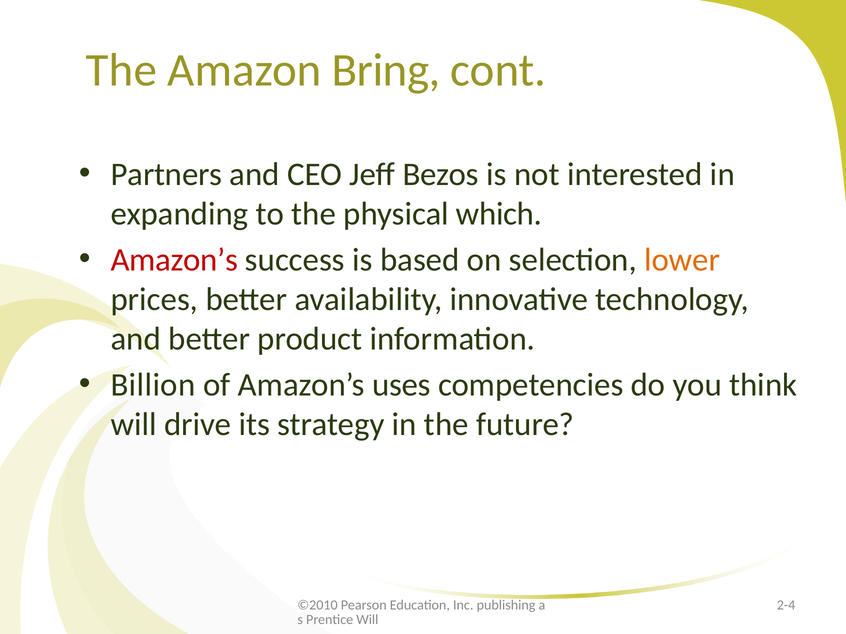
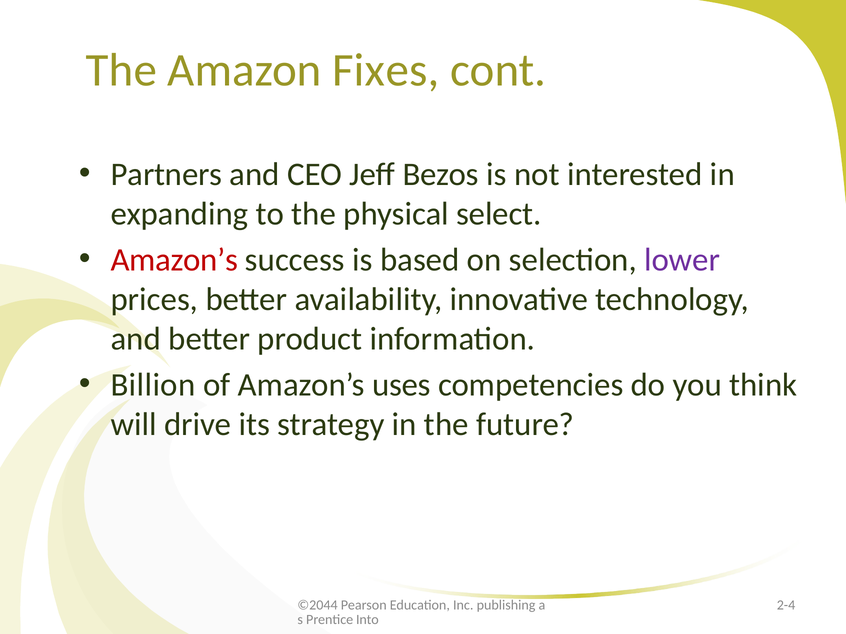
Bring: Bring -> Fixes
which: which -> select
lower colour: orange -> purple
©2010: ©2010 -> ©2044
Prentice Will: Will -> Into
